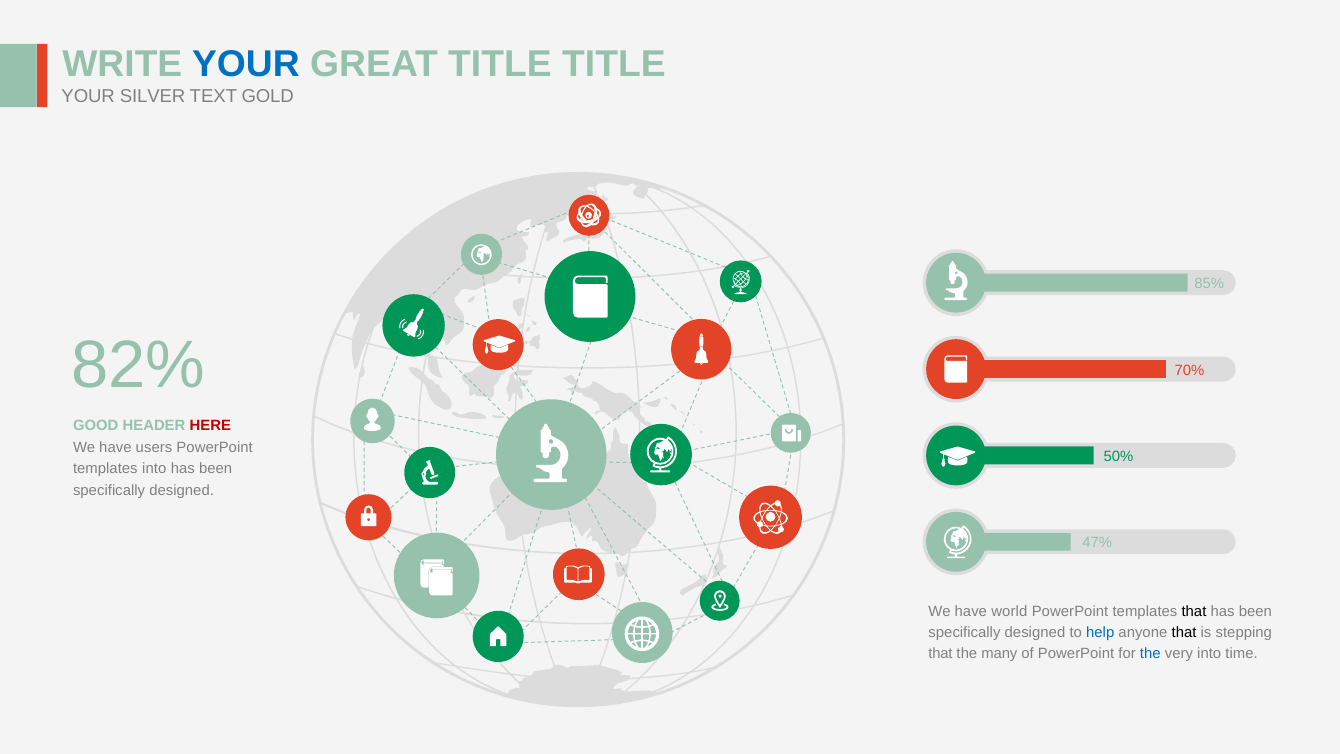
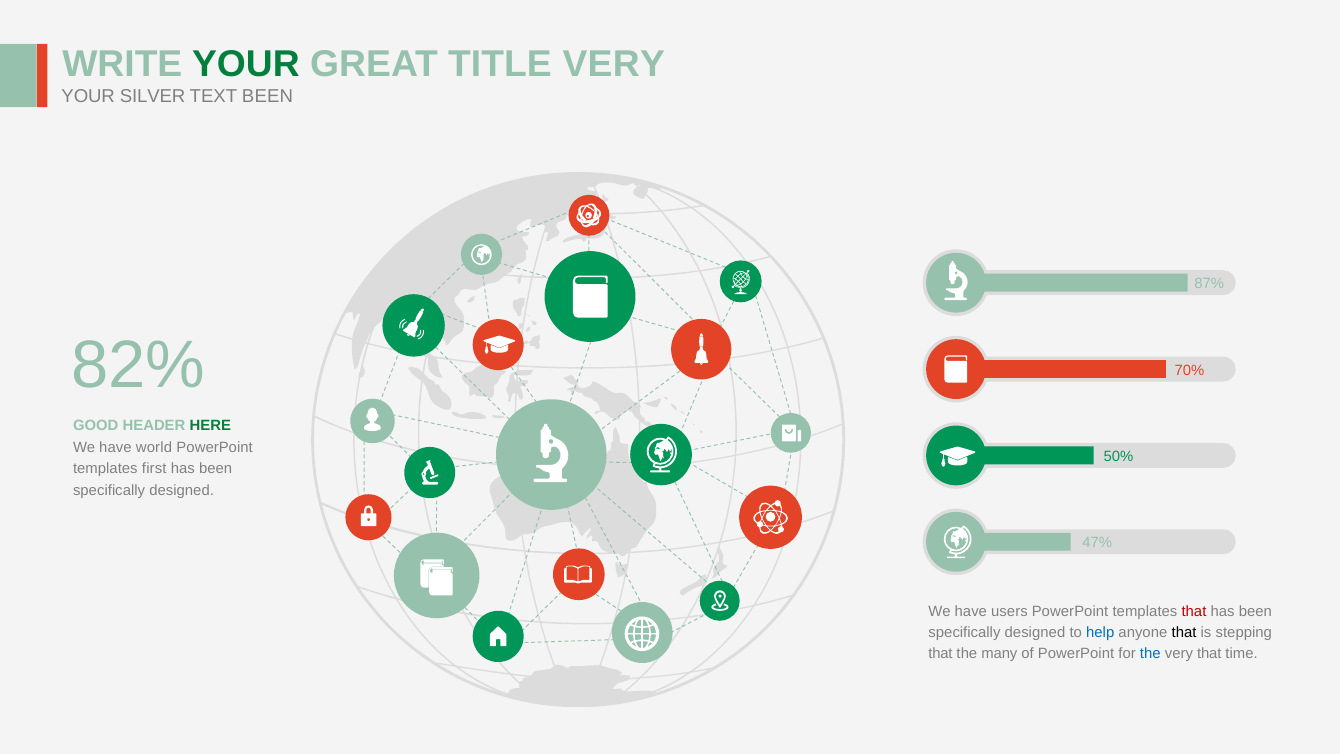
YOUR at (246, 64) colour: blue -> green
TITLE TITLE: TITLE -> VERY
TEXT GOLD: GOLD -> BEEN
85%: 85% -> 87%
HERE colour: red -> green
users: users -> world
templates into: into -> first
world: world -> users
that at (1194, 611) colour: black -> red
very into: into -> that
